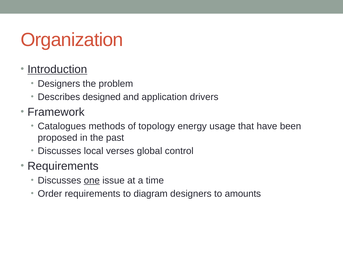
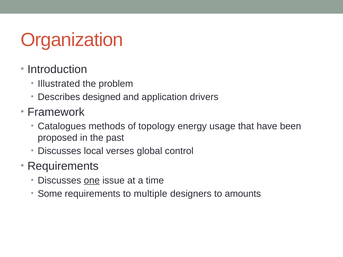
Introduction underline: present -> none
Designers at (59, 84): Designers -> Illustrated
Order: Order -> Some
diagram: diagram -> multiple
